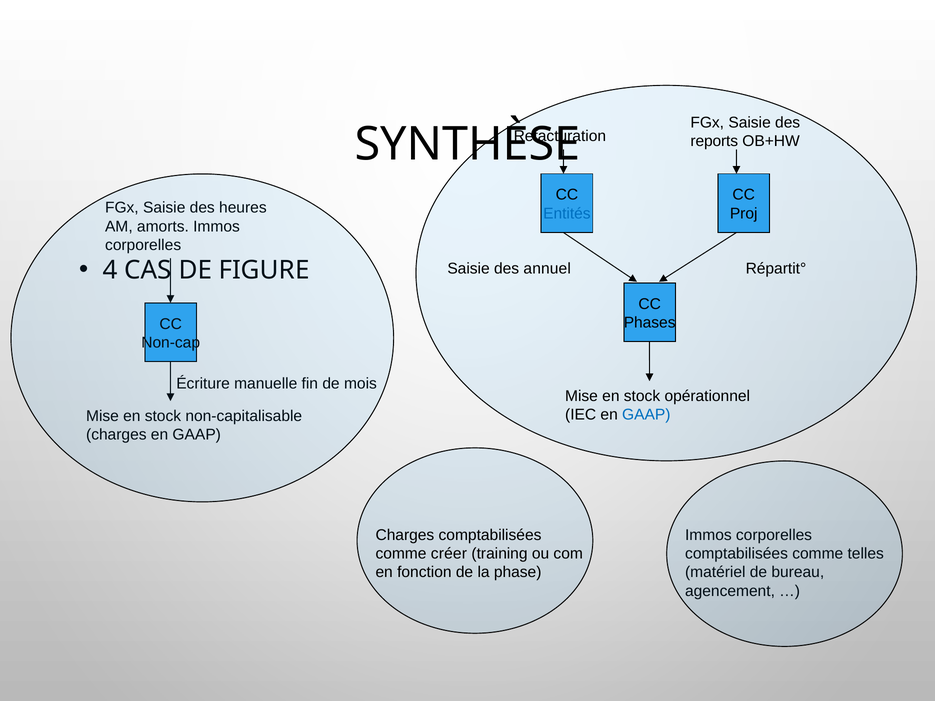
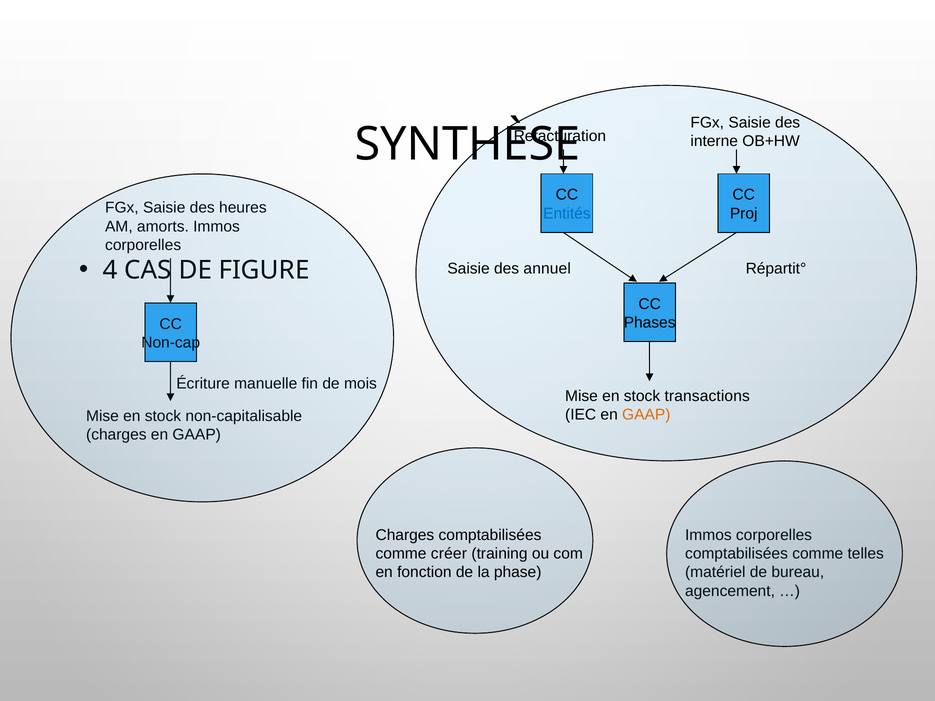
reports: reports -> interne
opérationnel: opérationnel -> transactions
GAAP at (646, 415) colour: blue -> orange
